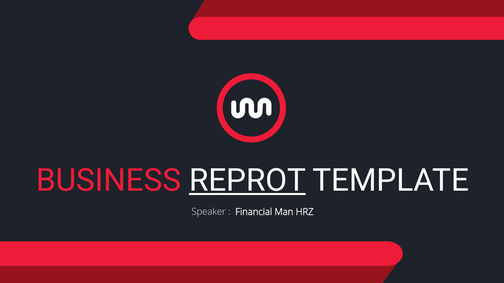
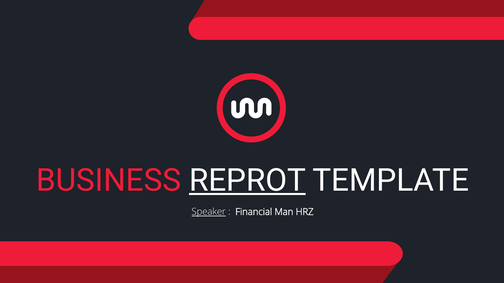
Speaker underline: none -> present
